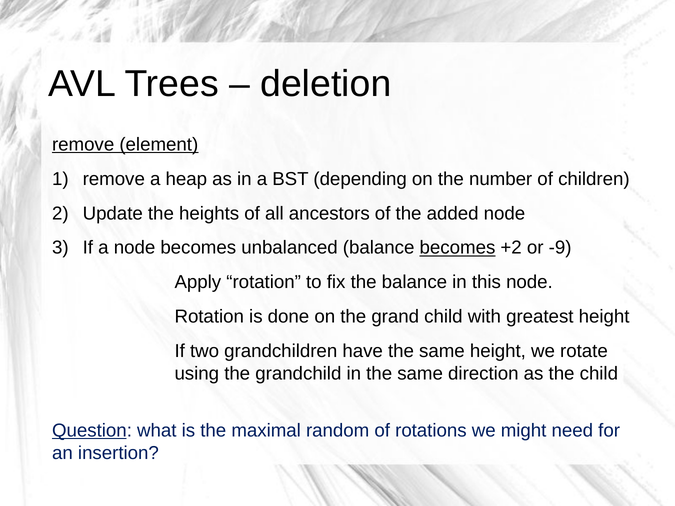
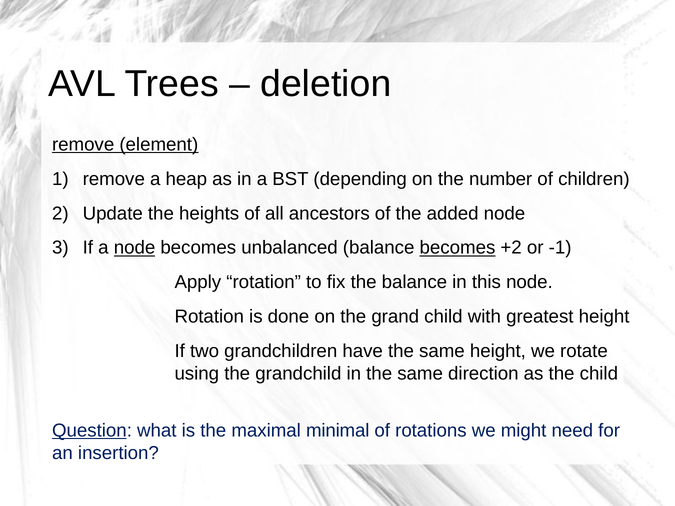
node at (135, 248) underline: none -> present
-9: -9 -> -1
random: random -> minimal
